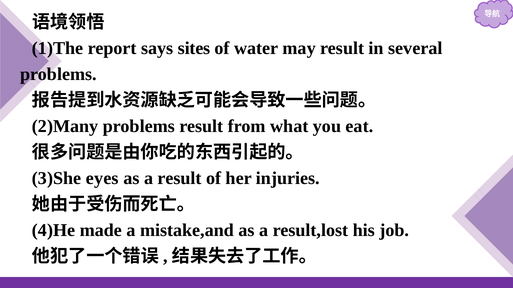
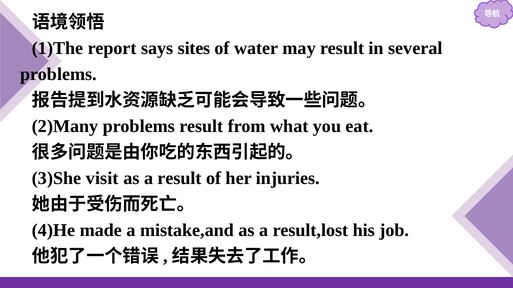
eyes: eyes -> visit
